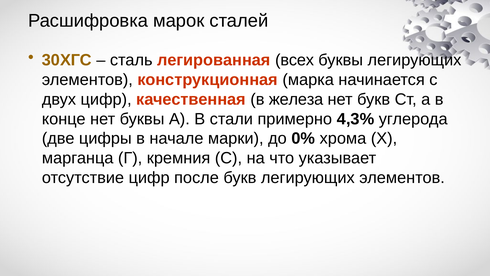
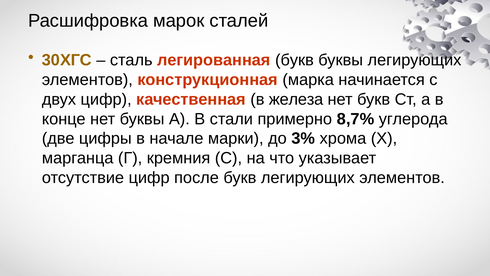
легированная всех: всех -> букв
4,3%: 4,3% -> 8,7%
0%: 0% -> 3%
